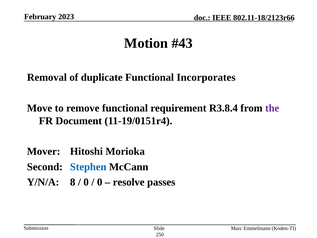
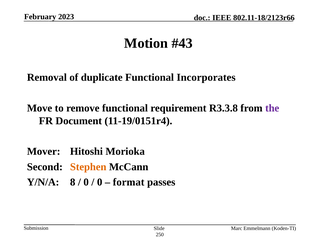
R3.8.4: R3.8.4 -> R3.3.8
Stephen colour: blue -> orange
resolve: resolve -> format
